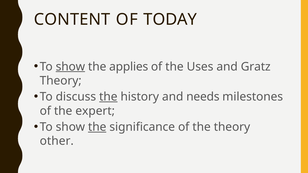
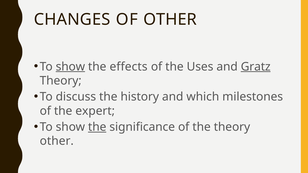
CONTENT: CONTENT -> CHANGES
OF TODAY: TODAY -> OTHER
applies: applies -> effects
Gratz underline: none -> present
the at (108, 97) underline: present -> none
needs: needs -> which
